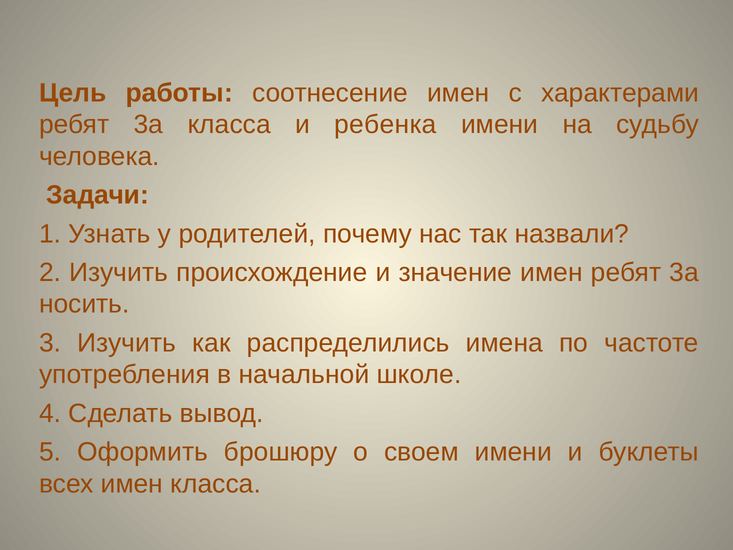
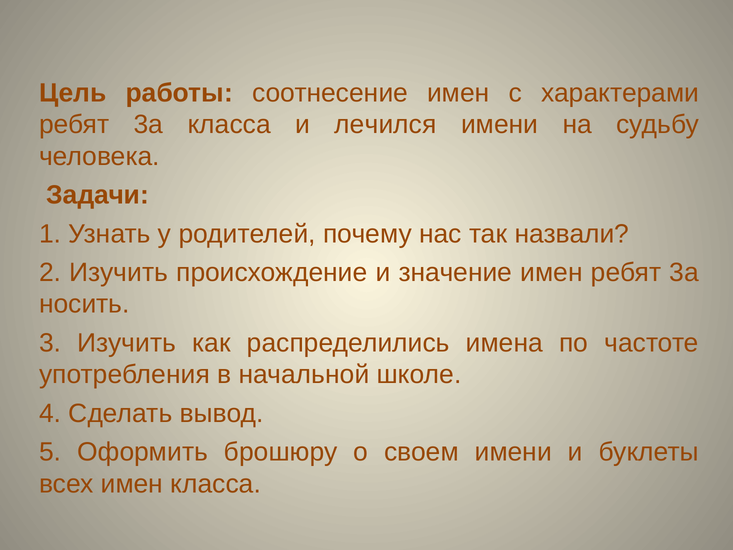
ребенка: ребенка -> лечился
